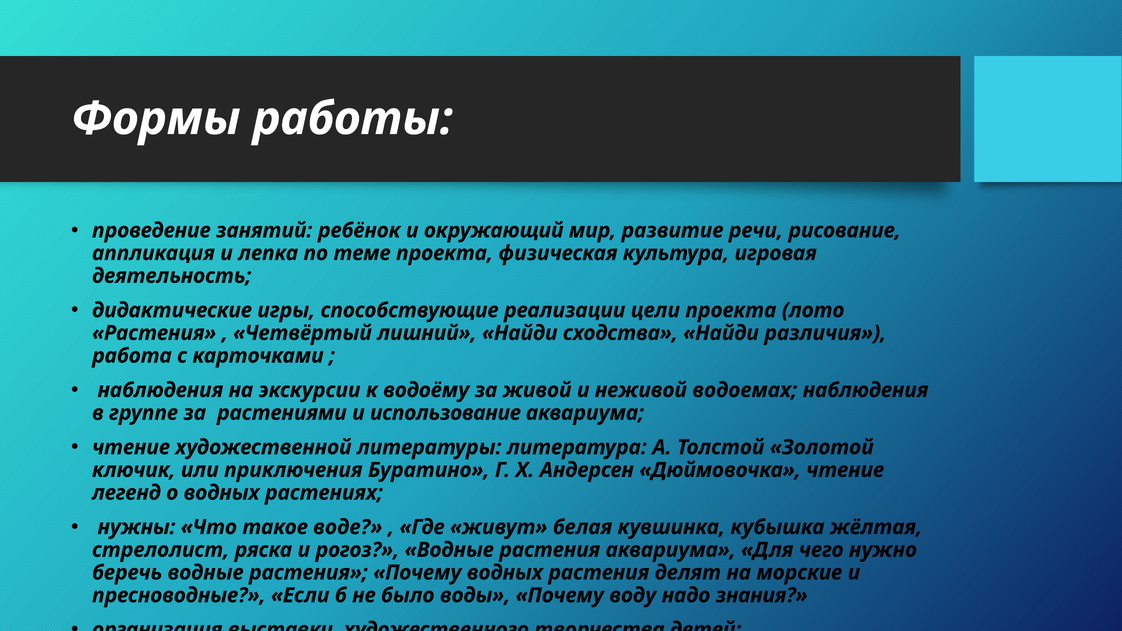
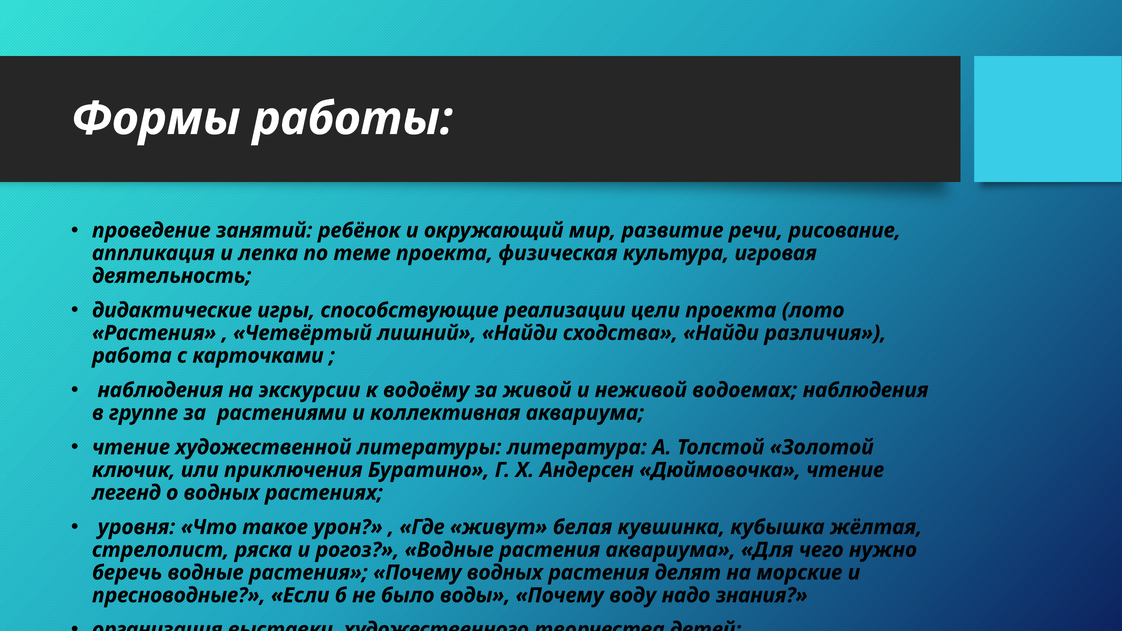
использование: использование -> коллективная
нужны: нужны -> уровня
воде: воде -> урон
